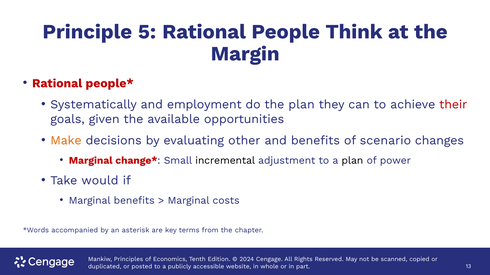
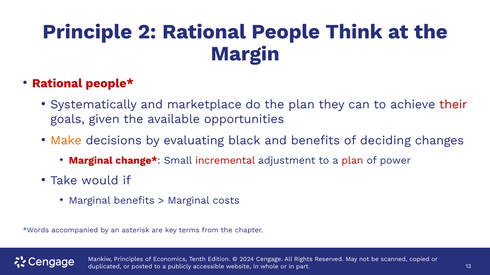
5: 5 -> 2
employment: employment -> marketplace
other: other -> black
scenario: scenario -> deciding
incremental colour: black -> red
plan at (352, 161) colour: black -> red
